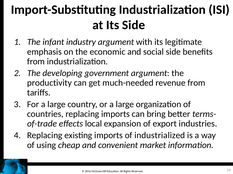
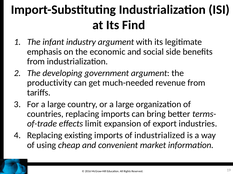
Its Side: Side -> Find
local: local -> limit
